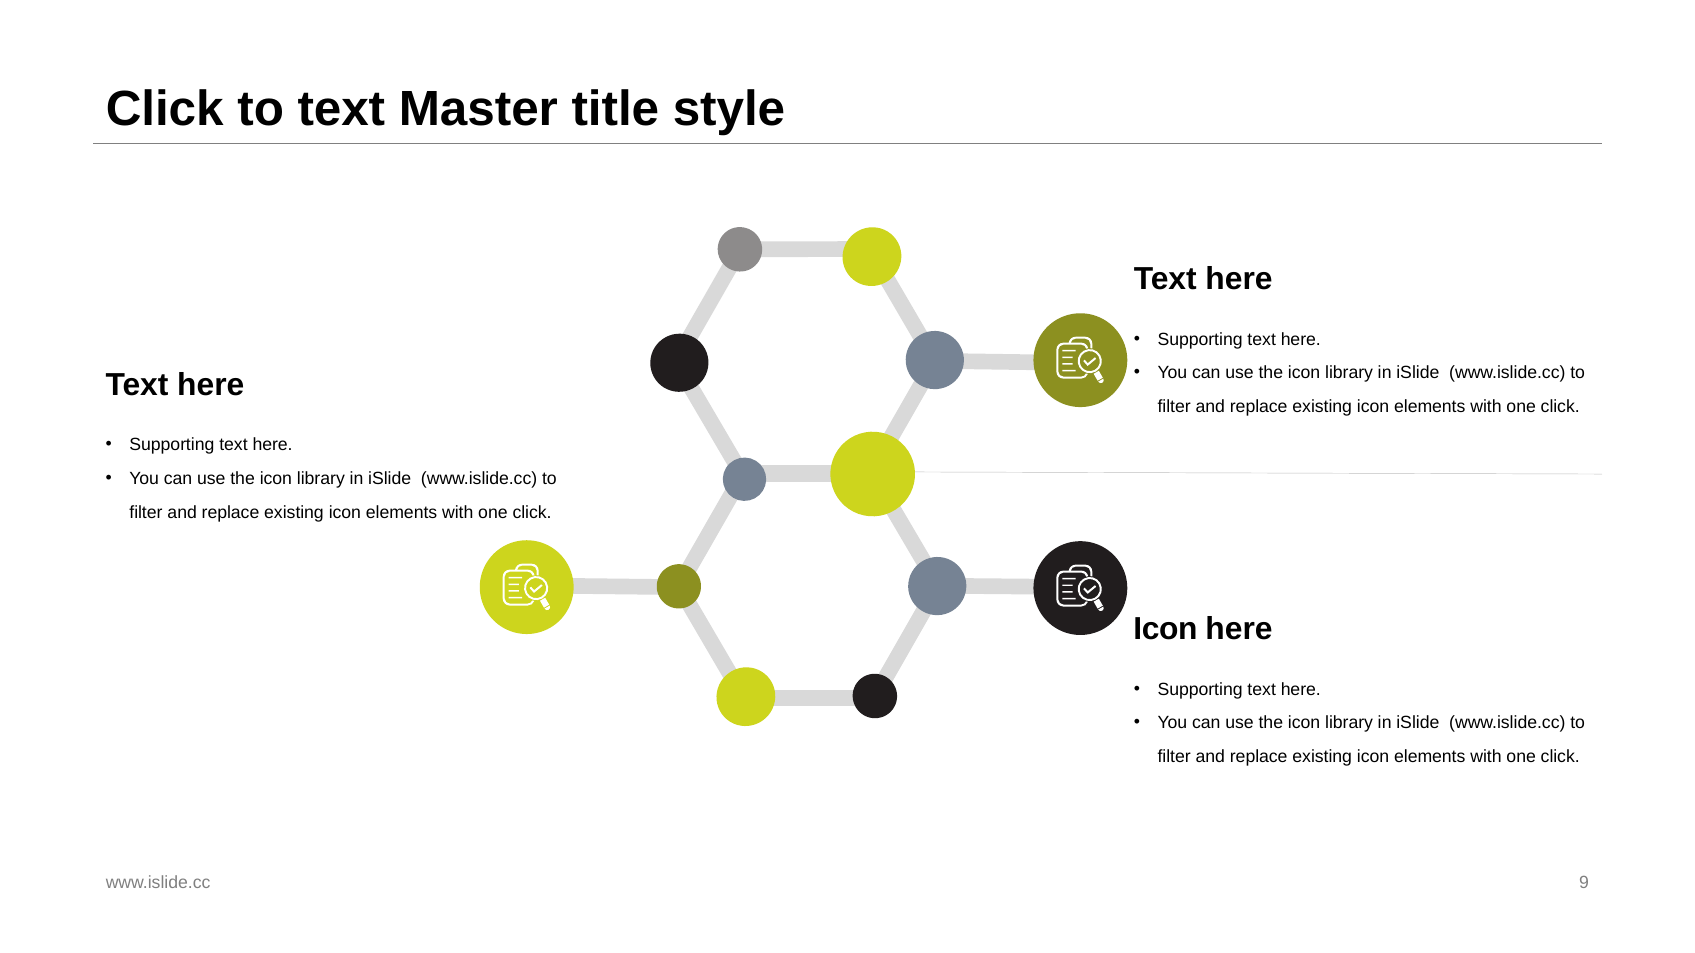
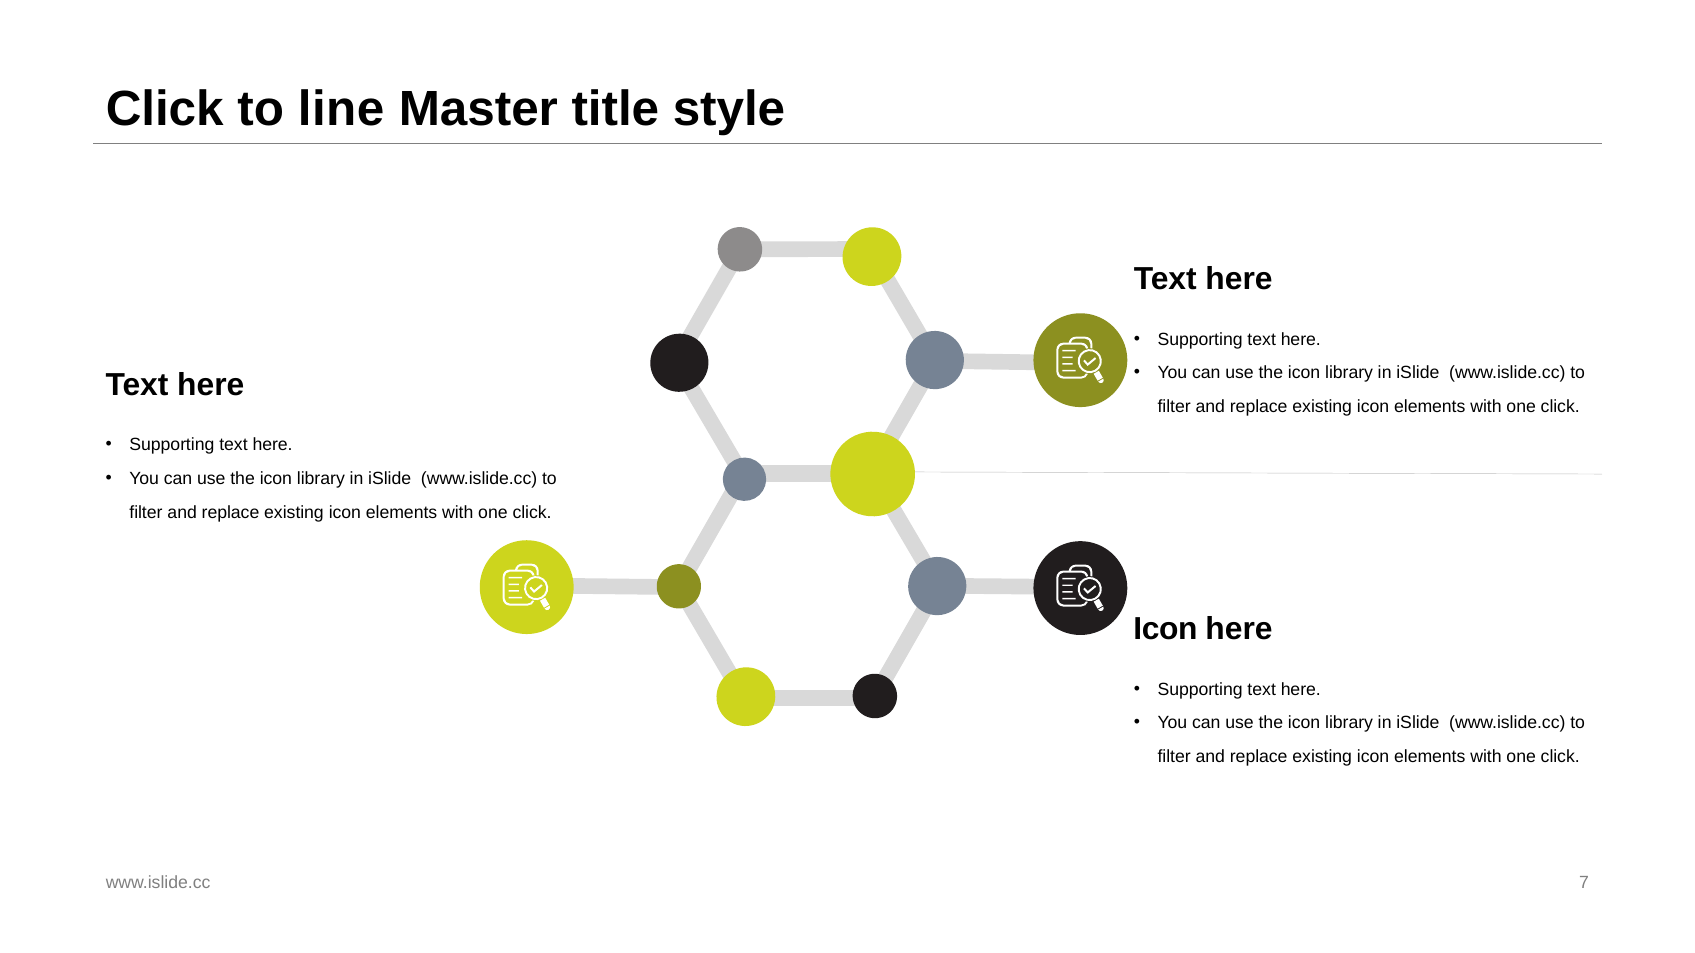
to text: text -> line
9: 9 -> 7
